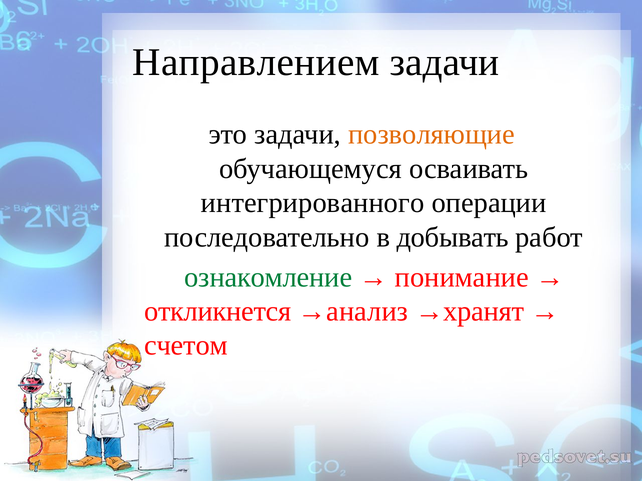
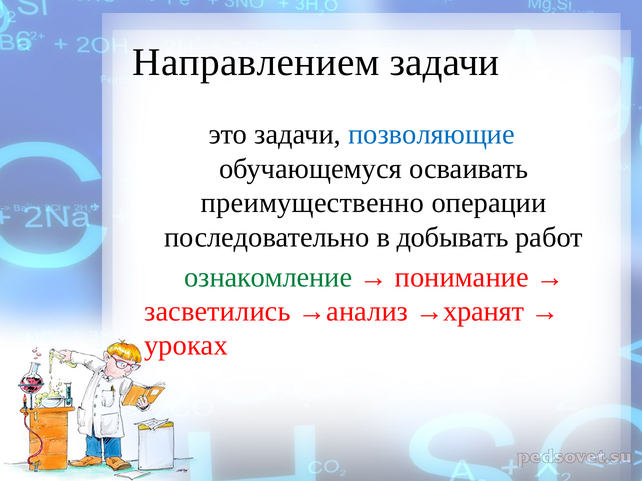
позволяющие colour: orange -> blue
интегрированного: интегрированного -> преимущественно
откликнется: откликнется -> засветились
счетом: счетом -> уроках
